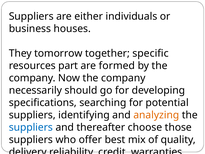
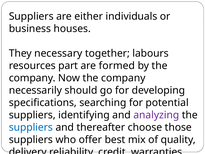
tomorrow: tomorrow -> necessary
specific: specific -> labours
analyzing colour: orange -> purple
